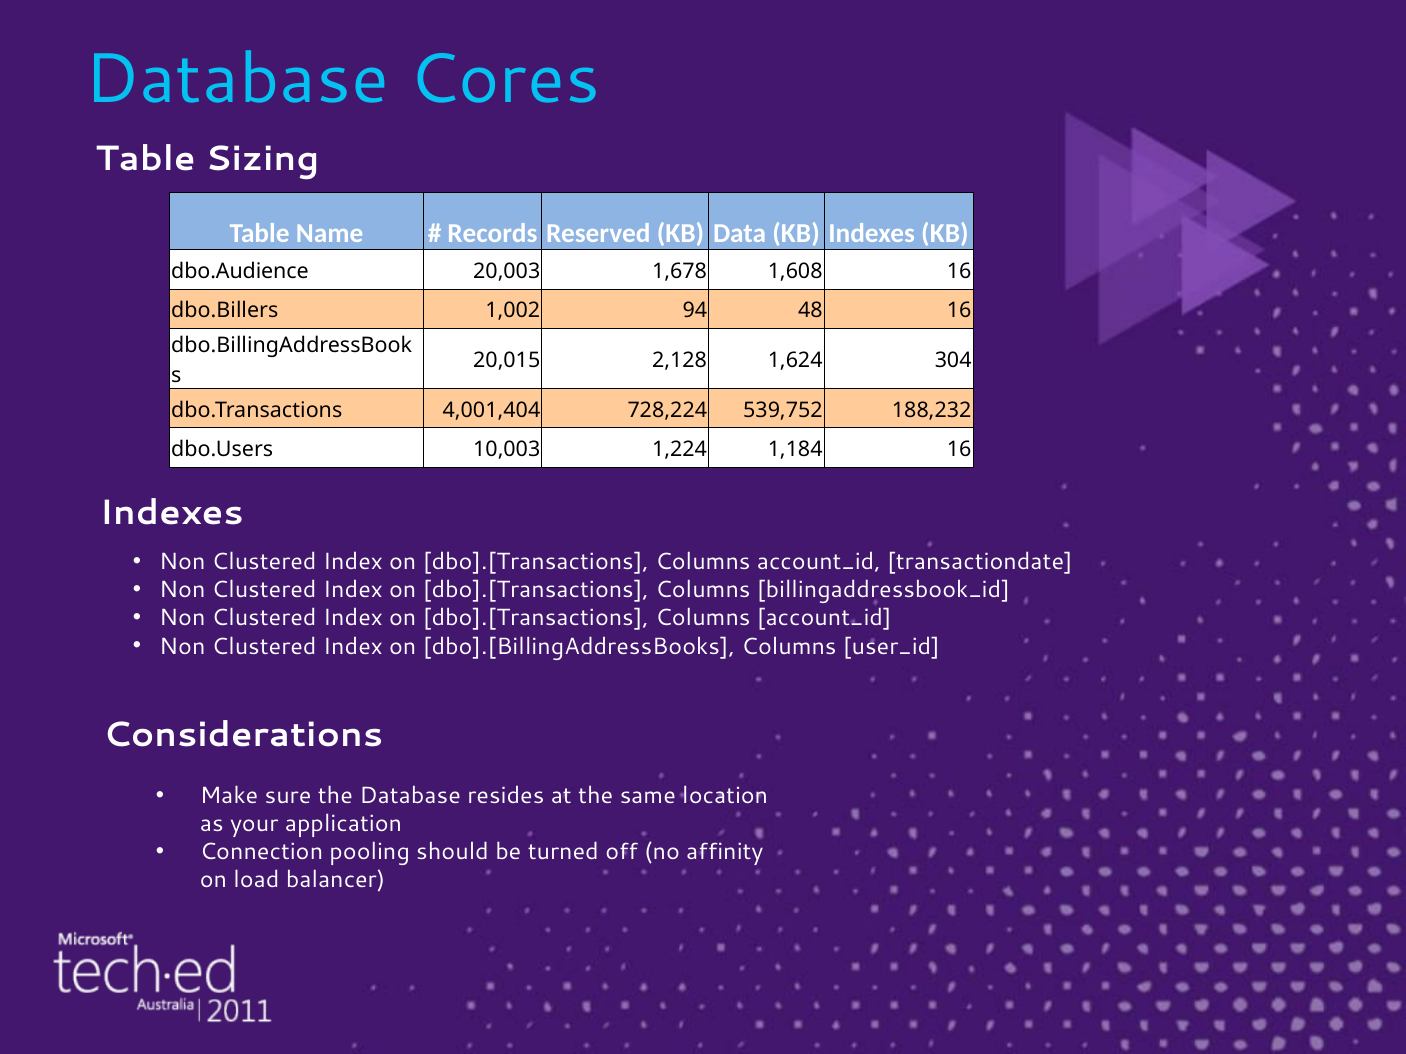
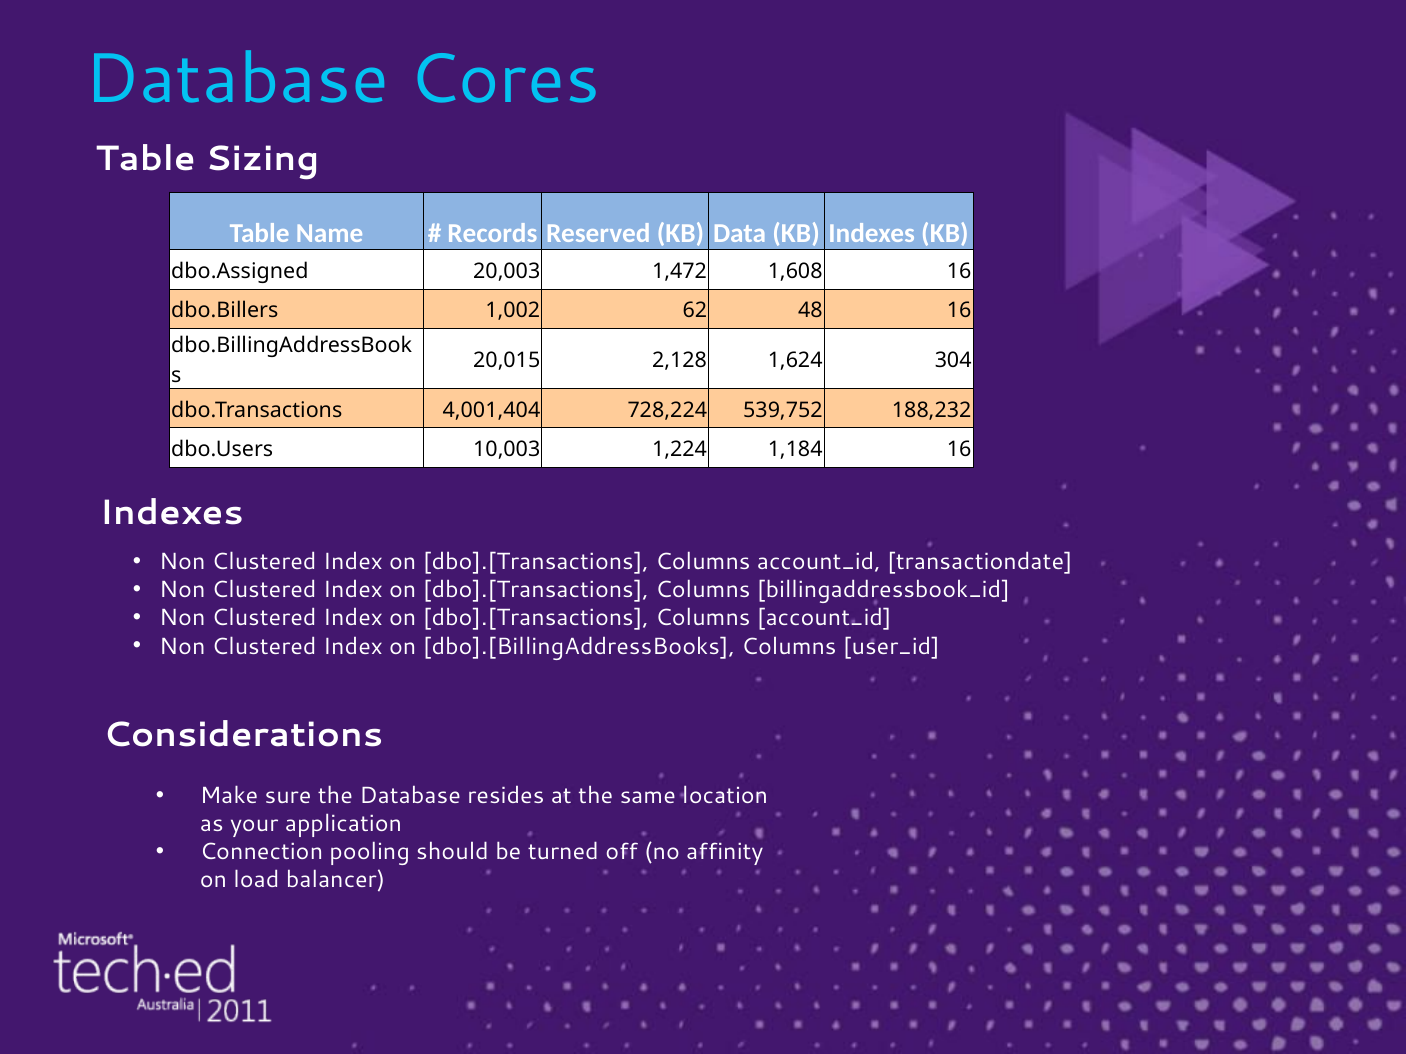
dbo.Audience: dbo.Audience -> dbo.Assigned
1,678: 1,678 -> 1,472
94: 94 -> 62
